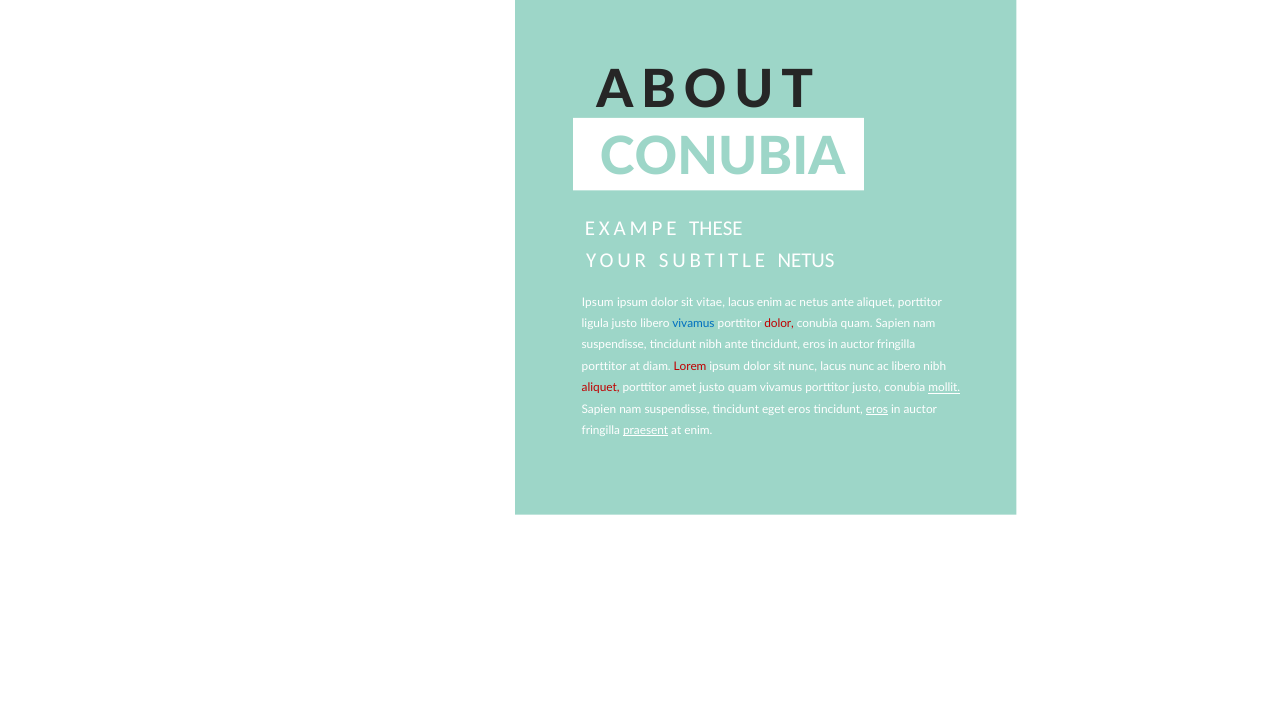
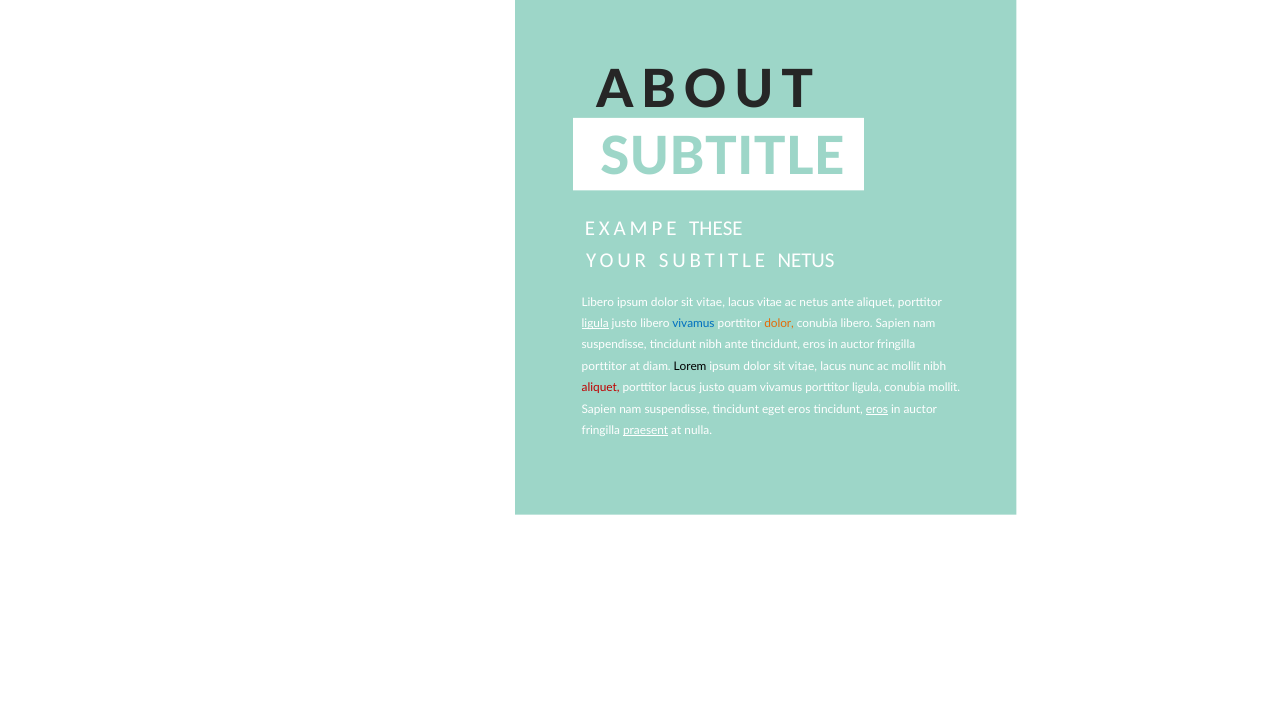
CONUBIA at (723, 157): CONUBIA -> SUBTITLE
Ipsum at (598, 303): Ipsum -> Libero
lacus enim: enim -> vitae
ligula at (595, 324) underline: none -> present
dolor at (779, 324) colour: red -> orange
conubia quam: quam -> libero
Lorem colour: red -> black
nunc at (803, 367): nunc -> vitae
ac libero: libero -> mollit
porttitor amet: amet -> lacus
vivamus porttitor justo: justo -> ligula
mollit at (944, 388) underline: present -> none
at enim: enim -> nulla
